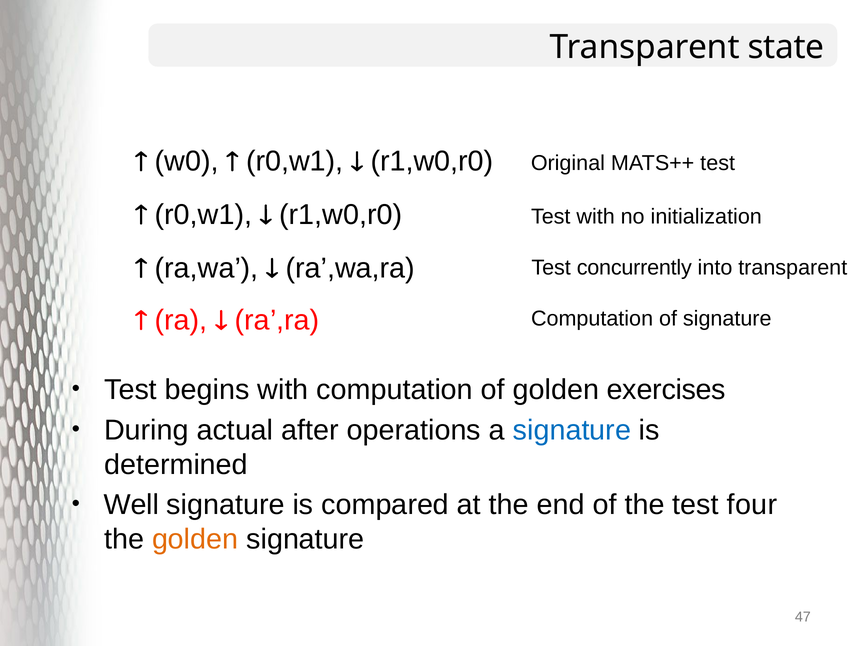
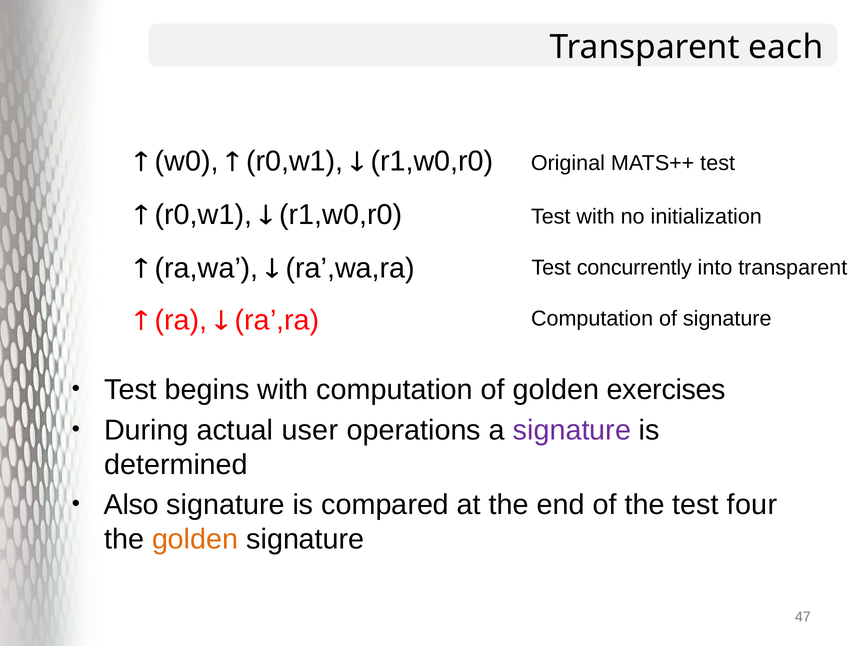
state: state -> each
after: after -> user
signature at (572, 430) colour: blue -> purple
Well: Well -> Also
